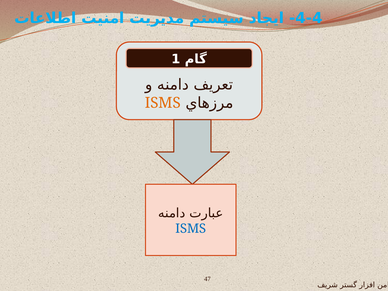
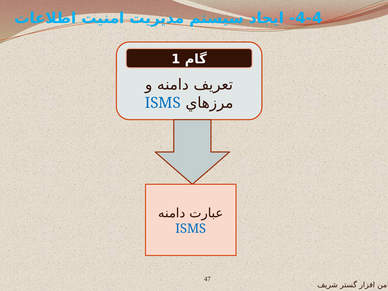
ISMS at (163, 103) colour: orange -> blue
